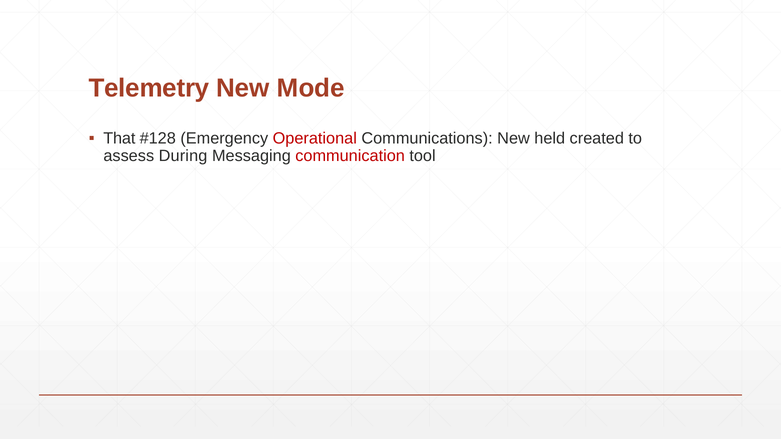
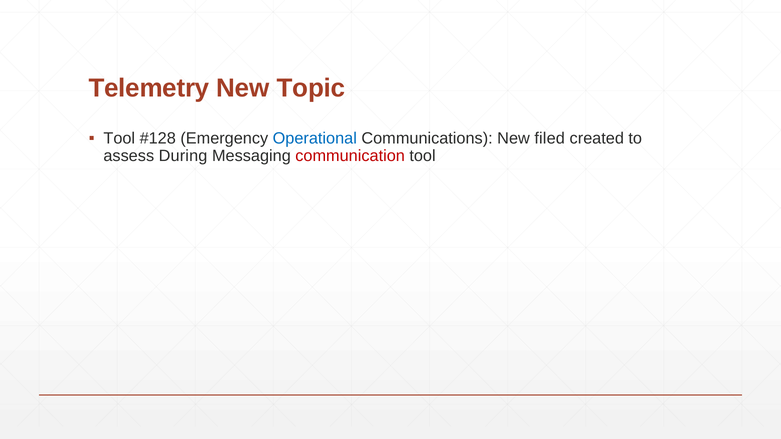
Mode: Mode -> Topic
That at (119, 139): That -> Tool
Operational colour: red -> blue
held: held -> filed
